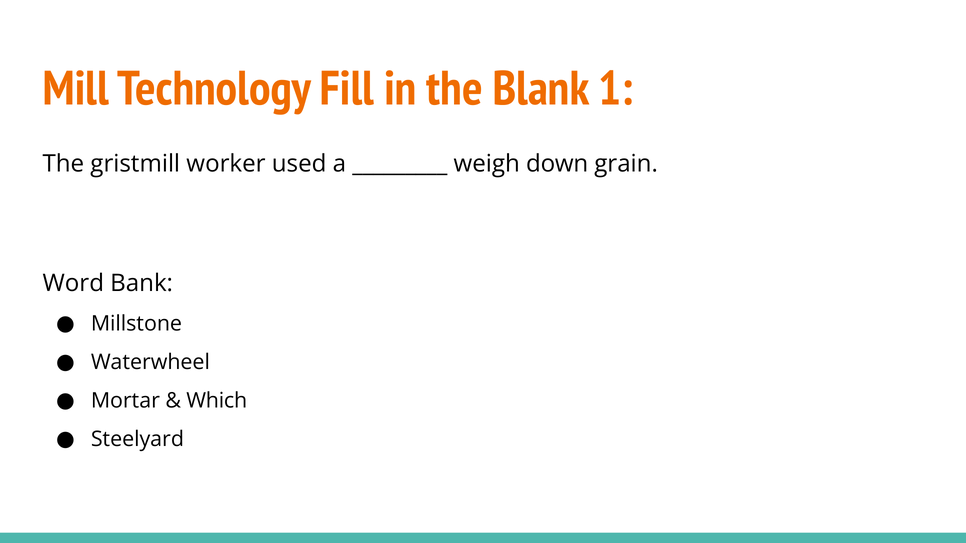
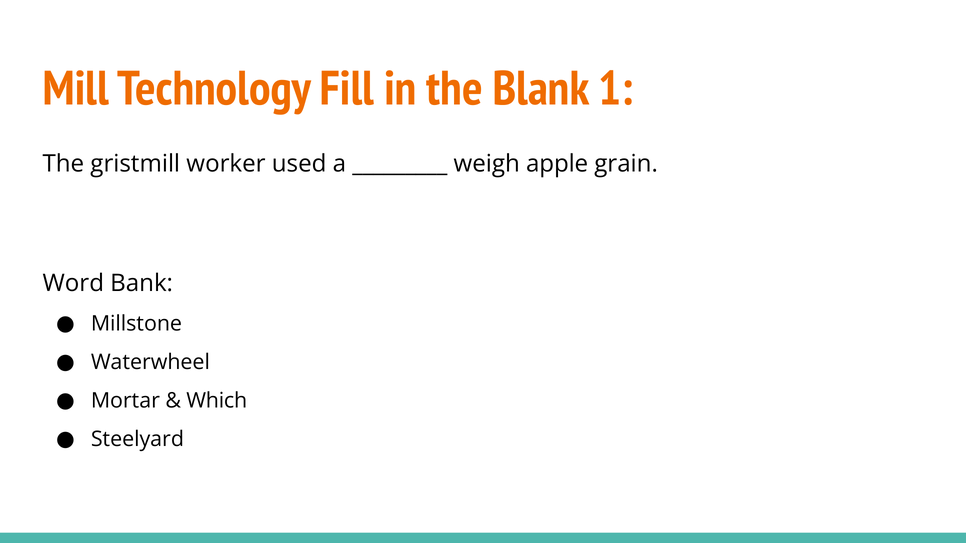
down: down -> apple
